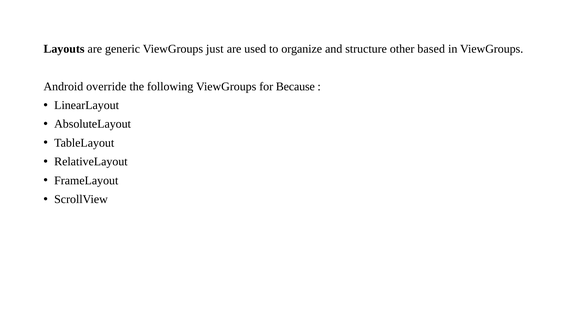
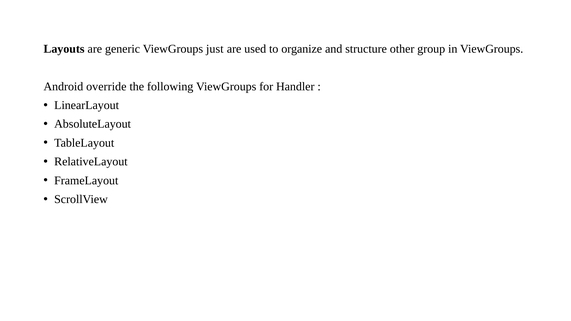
based: based -> group
Because: Because -> Handler
